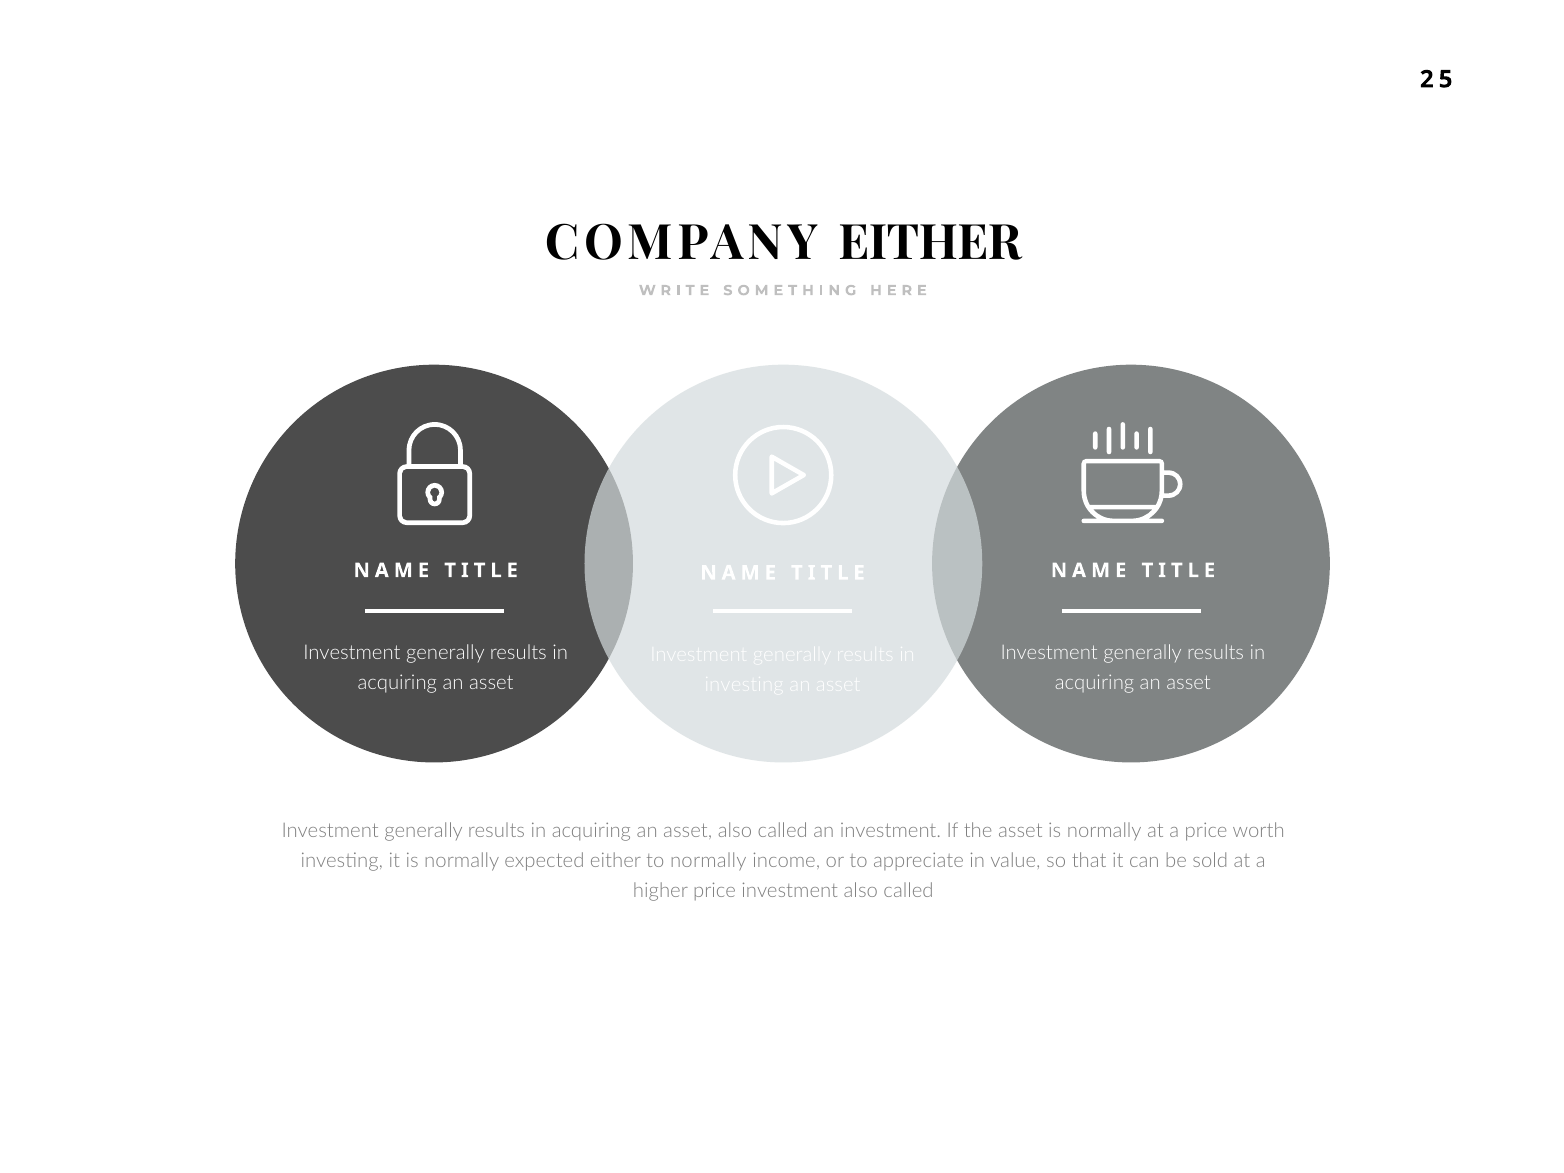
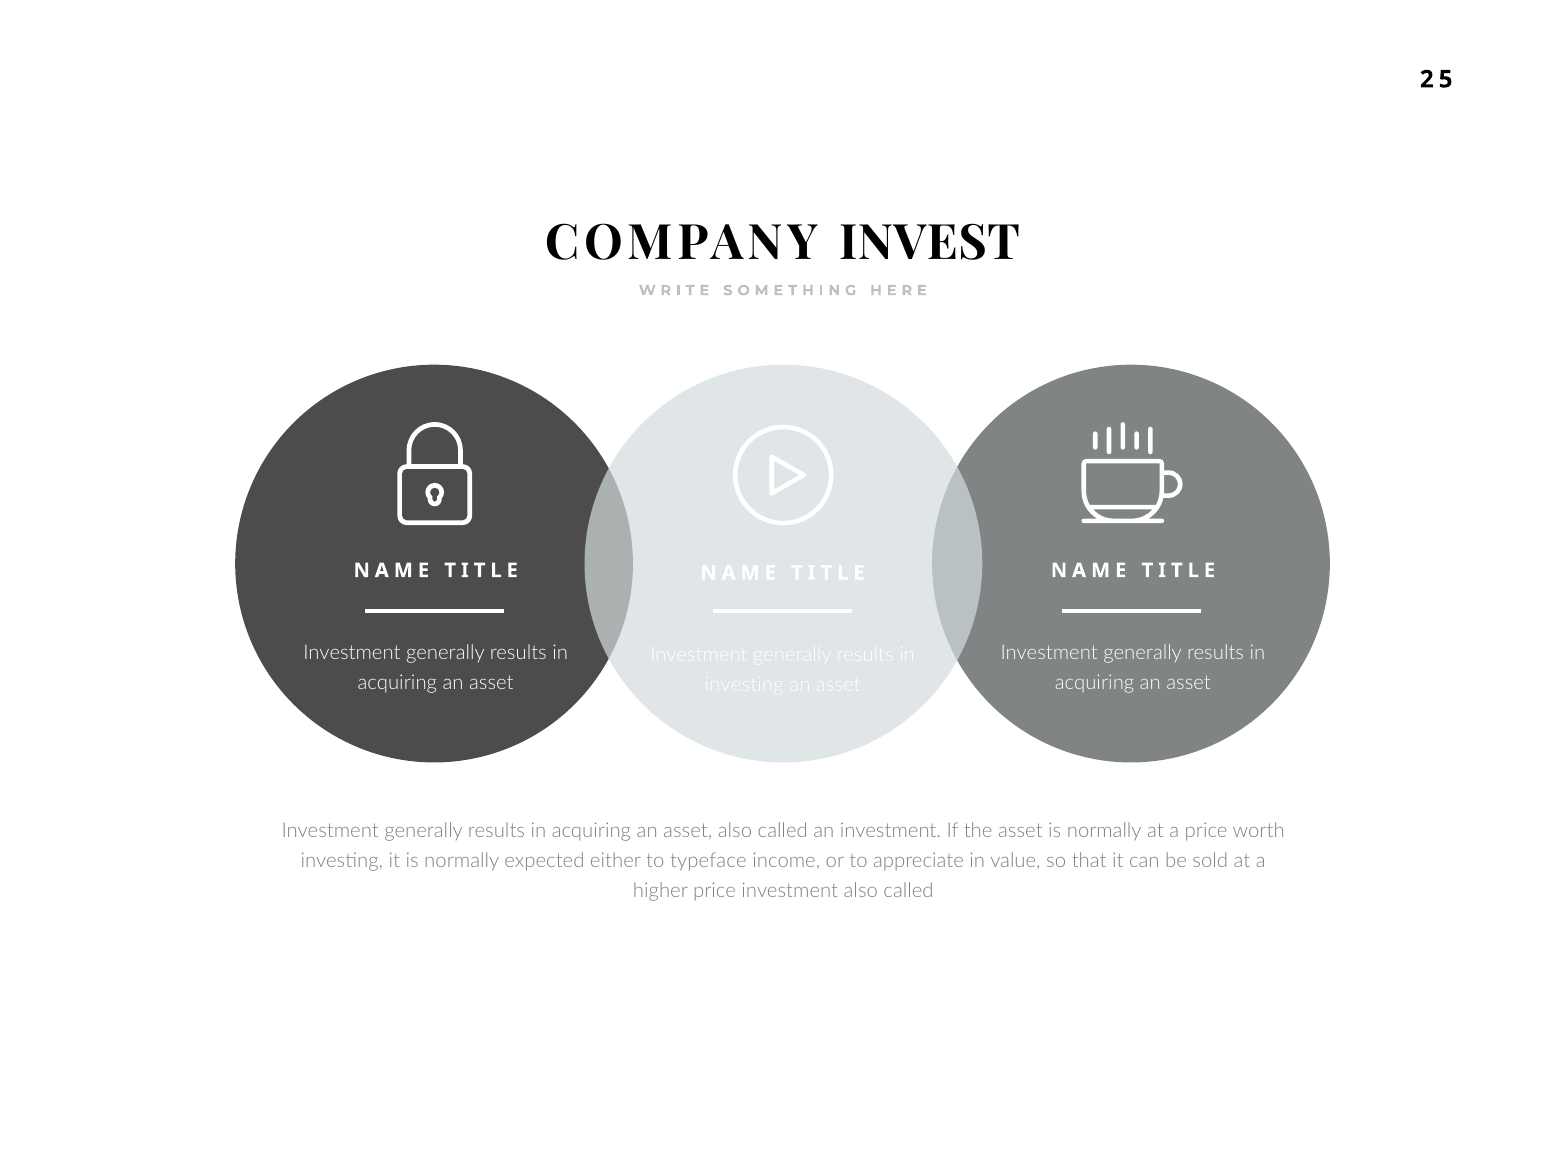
COMPANY EITHER: EITHER -> INVEST
to normally: normally -> typeface
